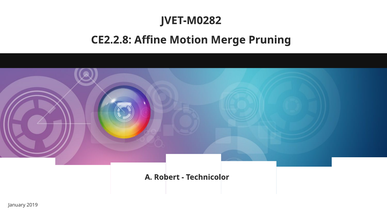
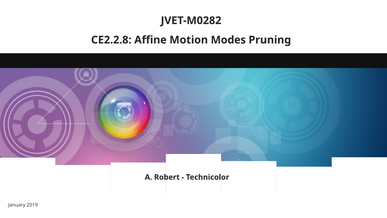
Merge: Merge -> Modes
